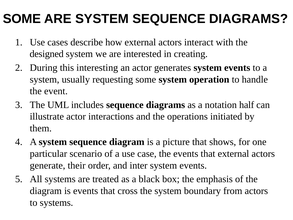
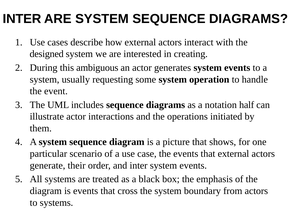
SOME at (22, 19): SOME -> INTER
interesting: interesting -> ambiguous
